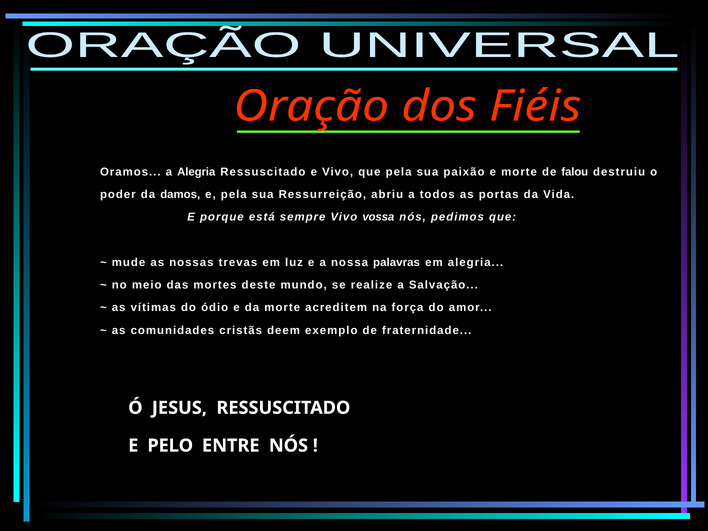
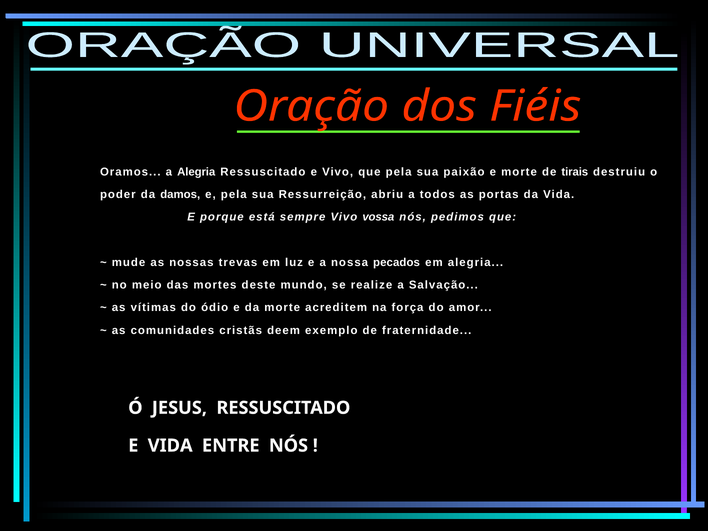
falou: falou -> tirais
palavras: palavras -> pecados
E PELO: PELO -> VIDA
